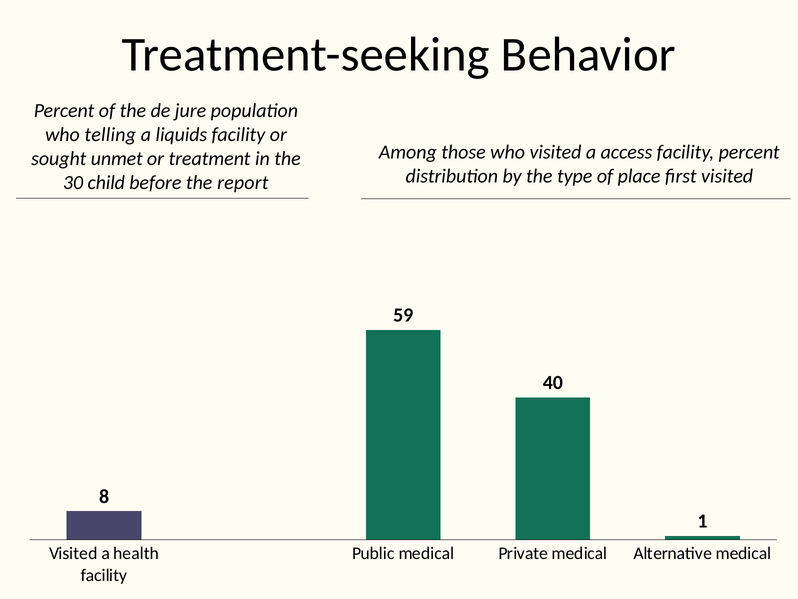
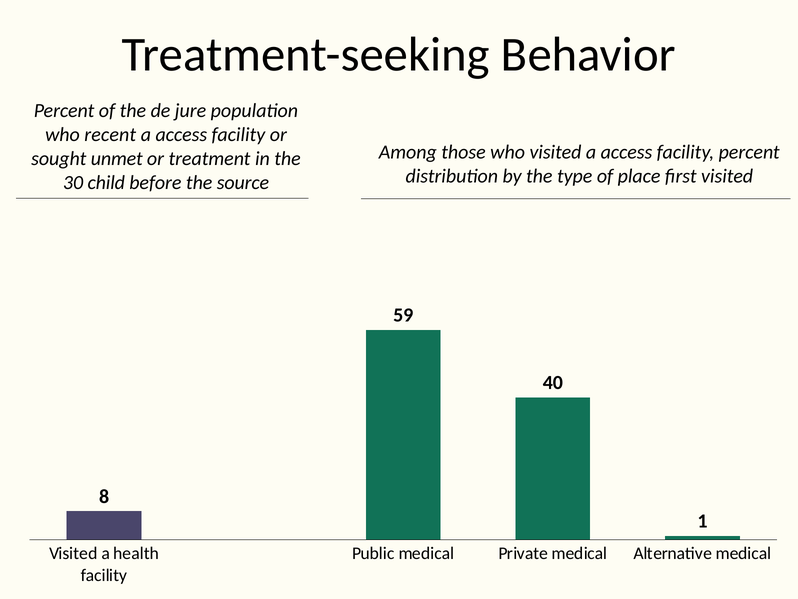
telling: telling -> recent
liquids at (181, 134): liquids -> access
report: report -> source
